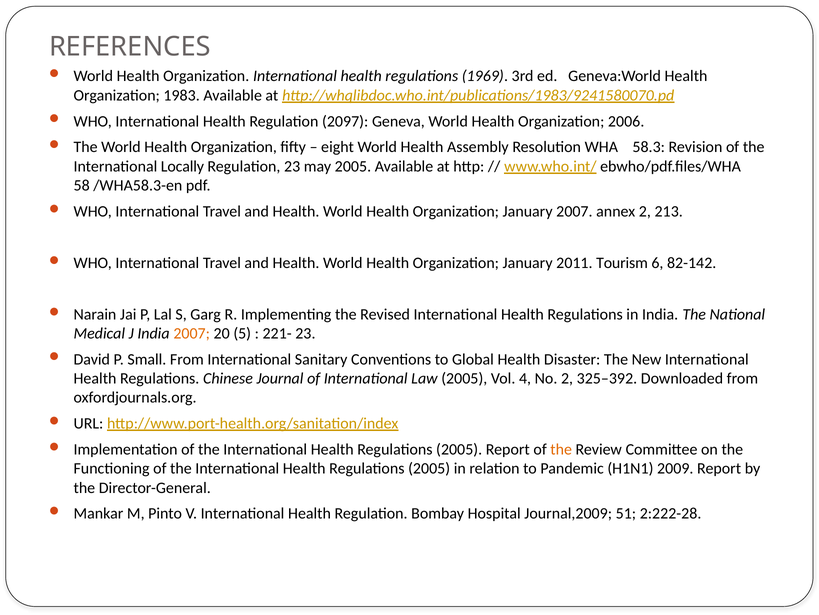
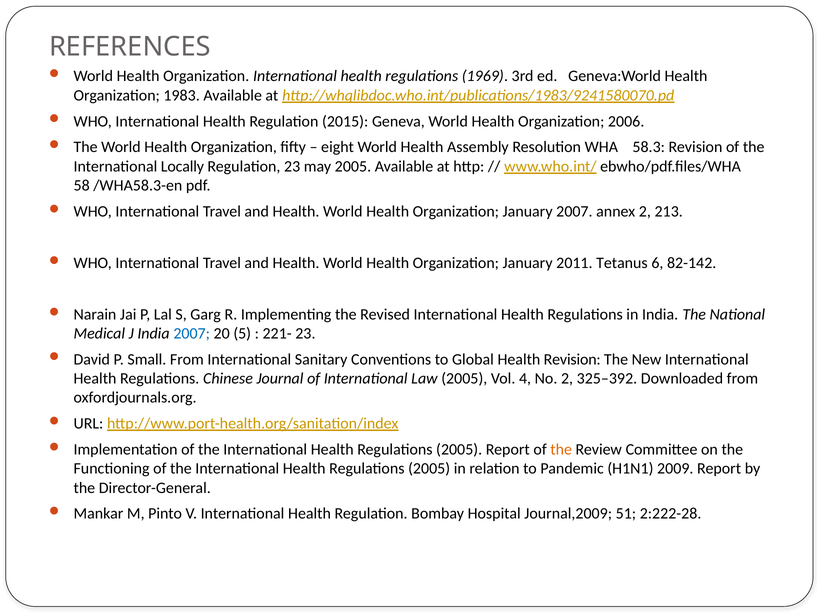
2097: 2097 -> 2015
Tourism: Tourism -> Tetanus
2007 at (192, 333) colour: orange -> blue
Health Disaster: Disaster -> Revision
